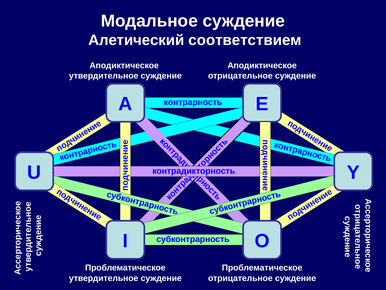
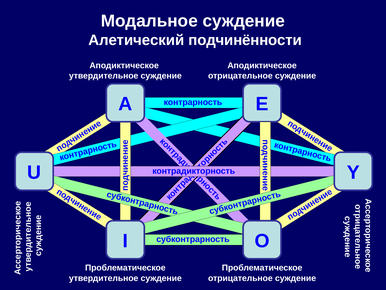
соответствием: соответствием -> подчинённости
